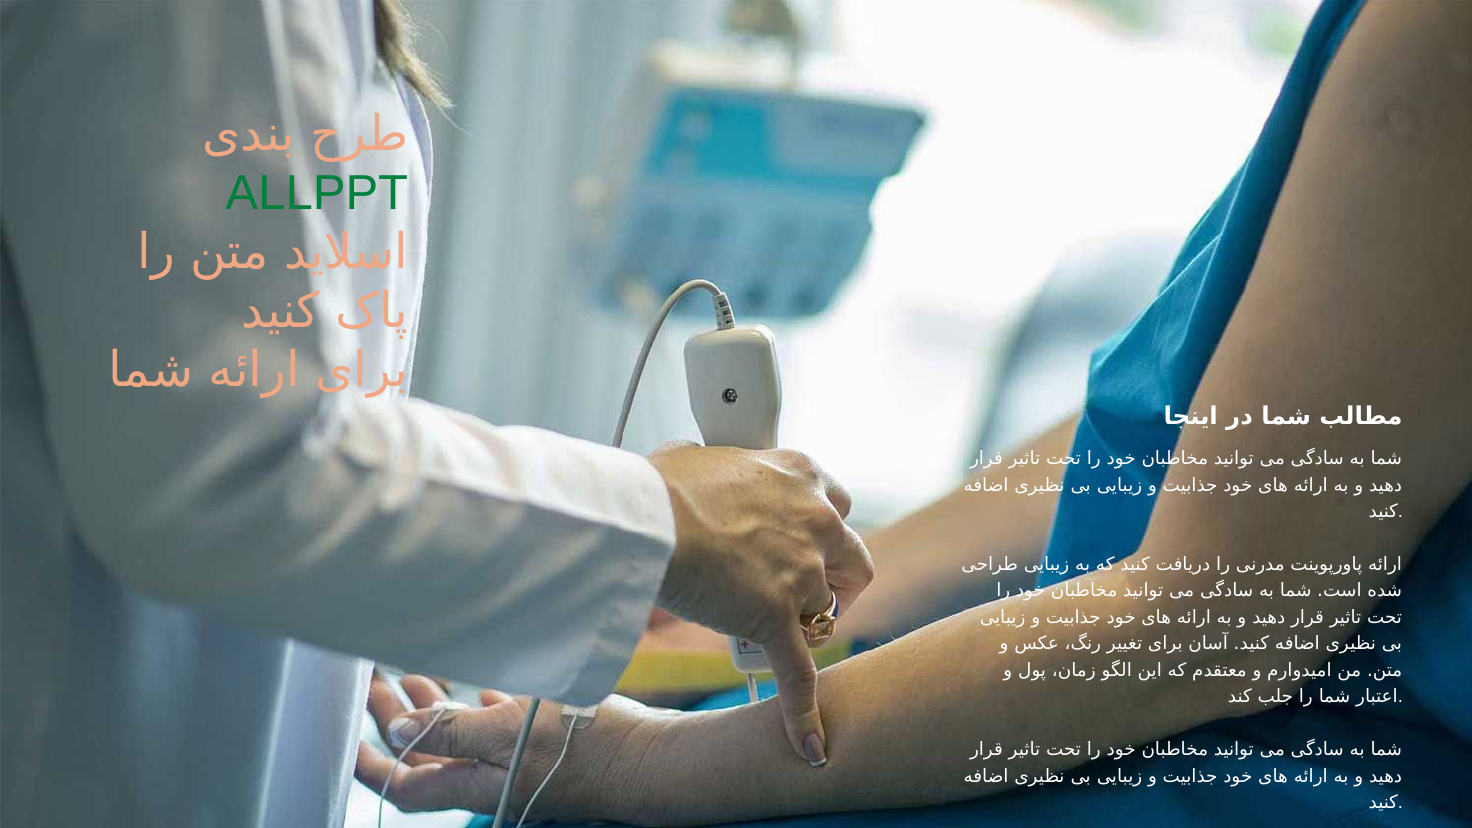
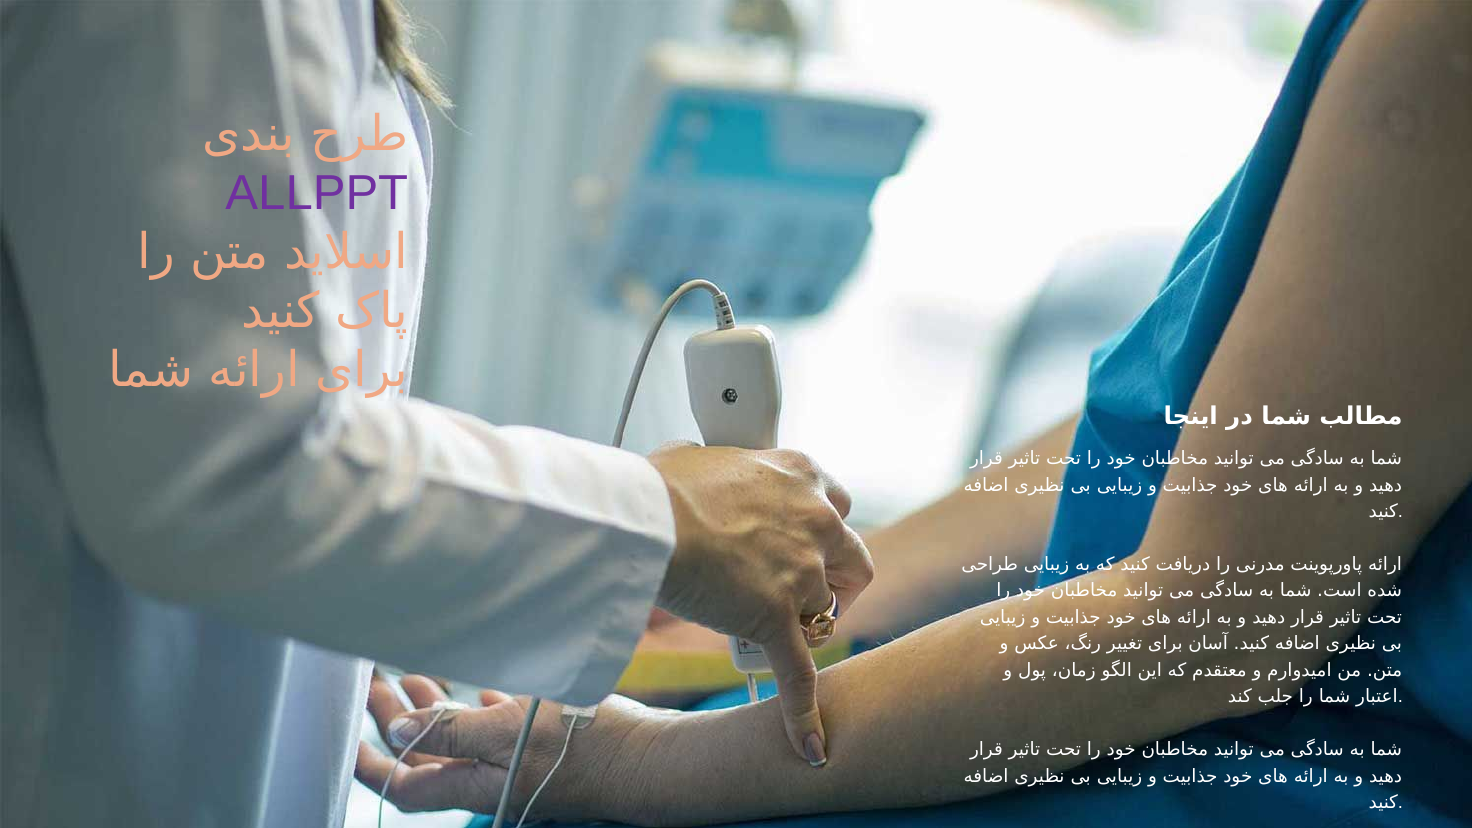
ALLPPT colour: green -> purple
